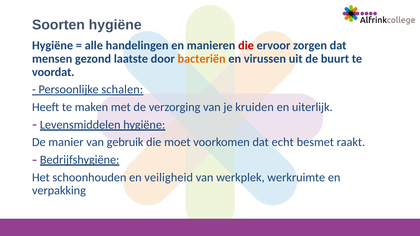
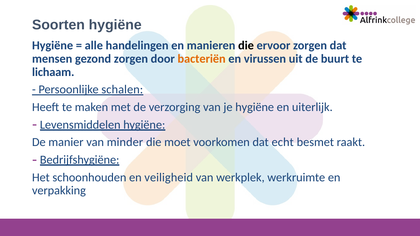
die at (246, 46) colour: red -> black
gezond laatste: laatste -> zorgen
voordat: voordat -> lichaam
je kruiden: kruiden -> hygiëne
gebruik: gebruik -> minder
